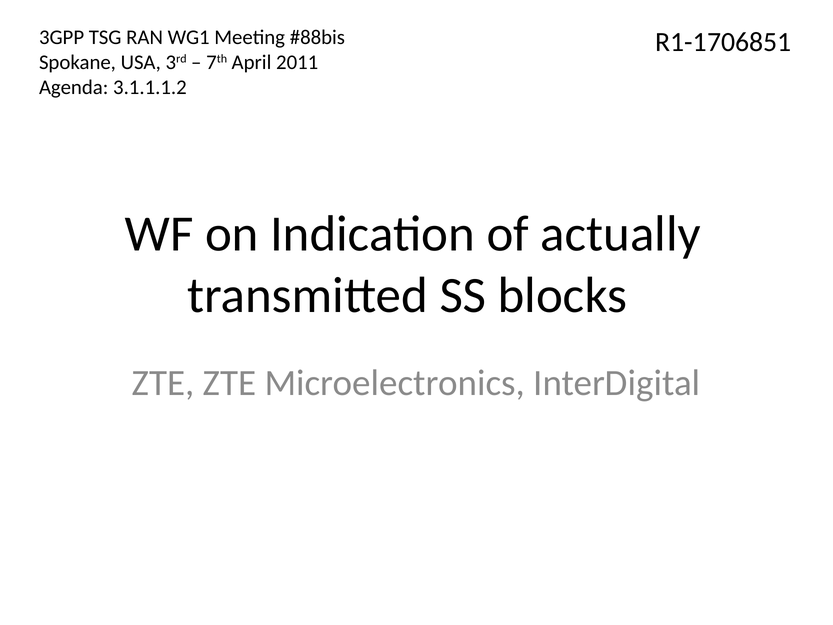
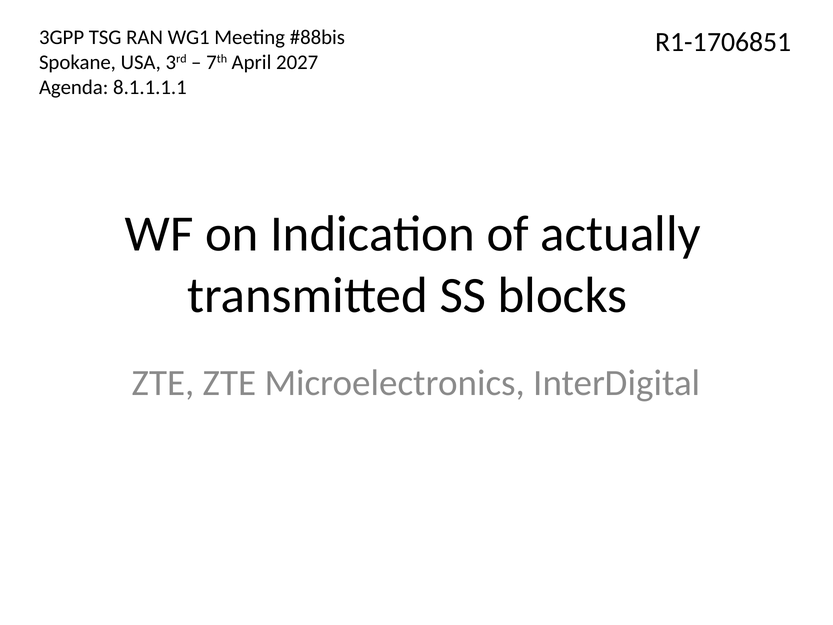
2011: 2011 -> 2027
3.1.1.1.2: 3.1.1.1.2 -> 8.1.1.1.1
